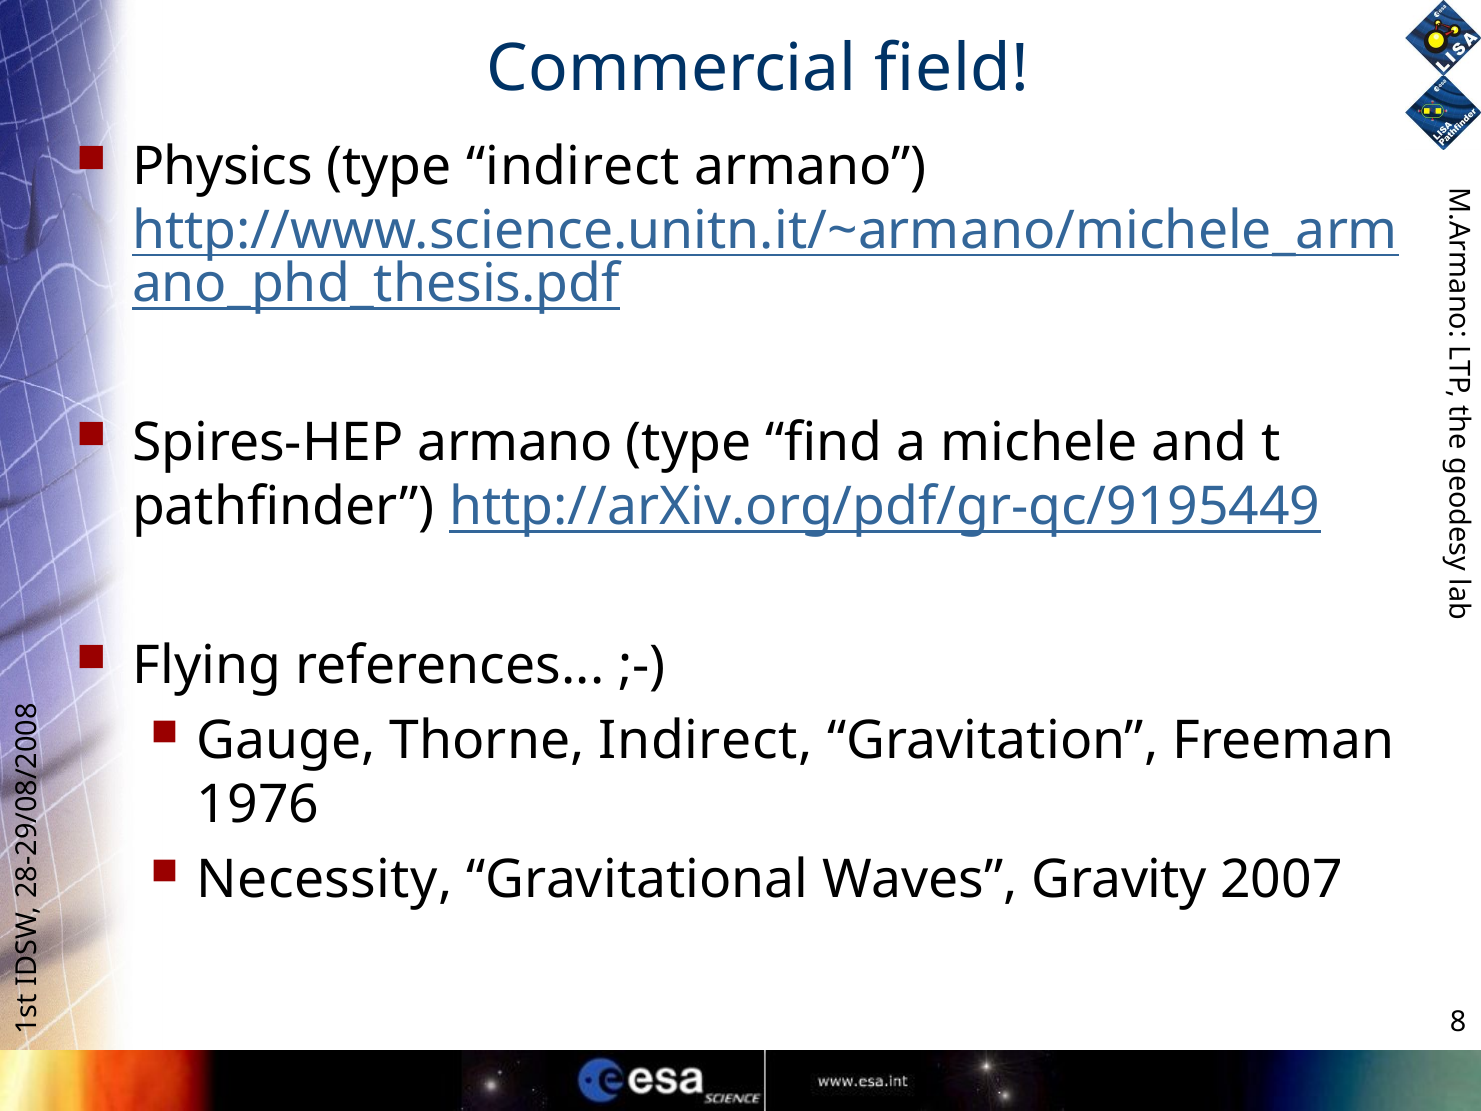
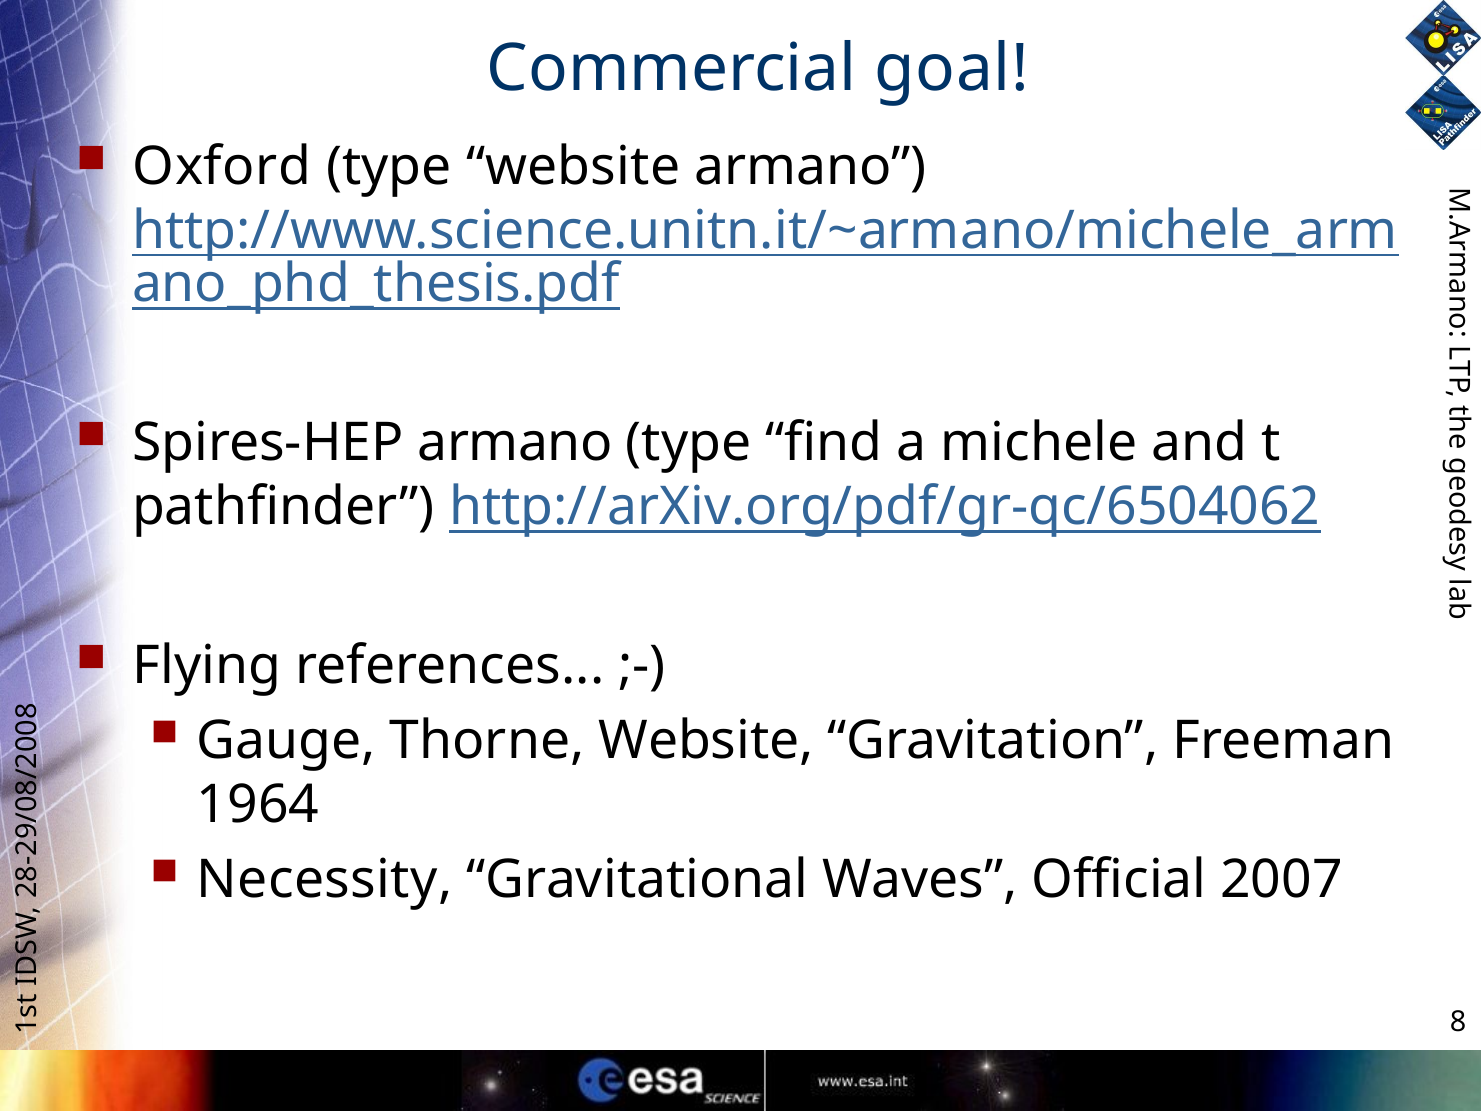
field: field -> goal
Physics: Physics -> Oxford
type indirect: indirect -> website
http://arXiv.org/pdf/gr-qc/9195449: http://arXiv.org/pdf/gr-qc/9195449 -> http://arXiv.org/pdf/gr-qc/6504062
Thorne Indirect: Indirect -> Website
1976: 1976 -> 1964
Gravity: Gravity -> Official
